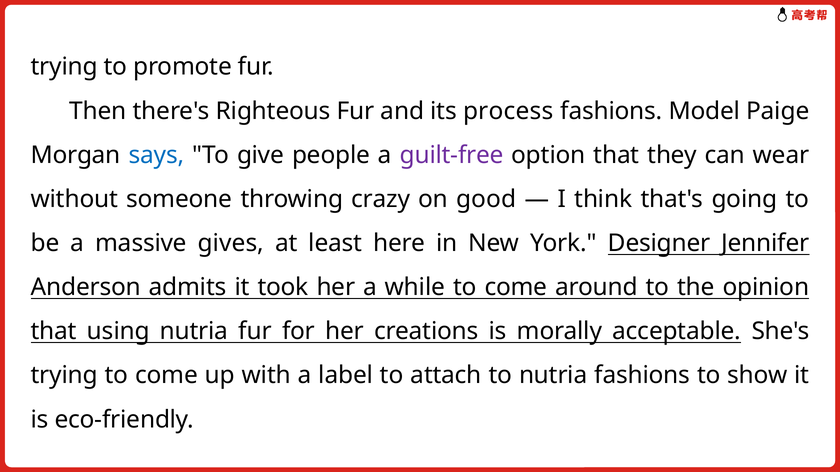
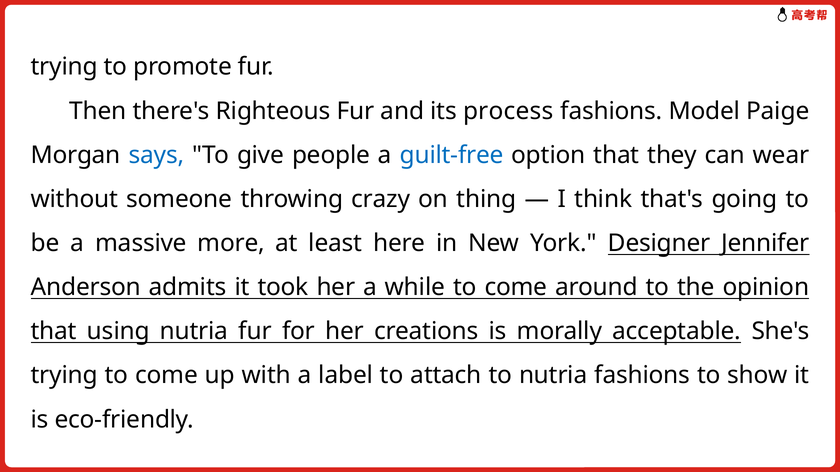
guilt-free colour: purple -> blue
good: good -> thing
gives: gives -> more
